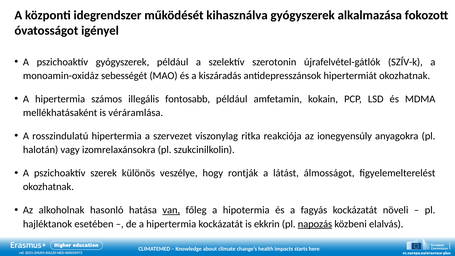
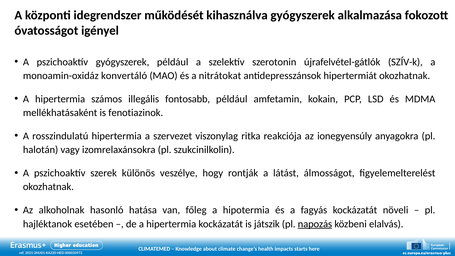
sebességét: sebességét -> konvertáló
kiszáradás: kiszáradás -> nitrátokat
véráramlása: véráramlása -> fenotiazinok
van underline: present -> none
ekkrin: ekkrin -> játszik
